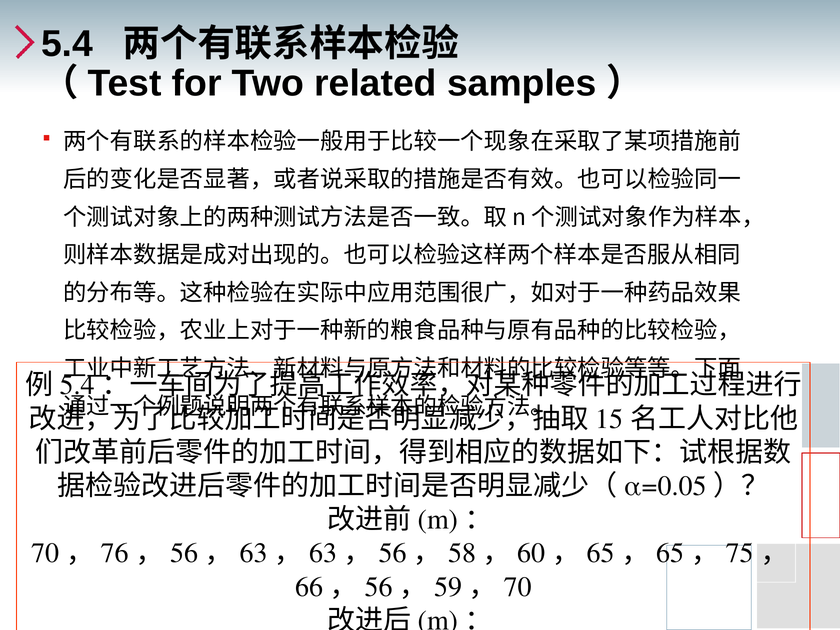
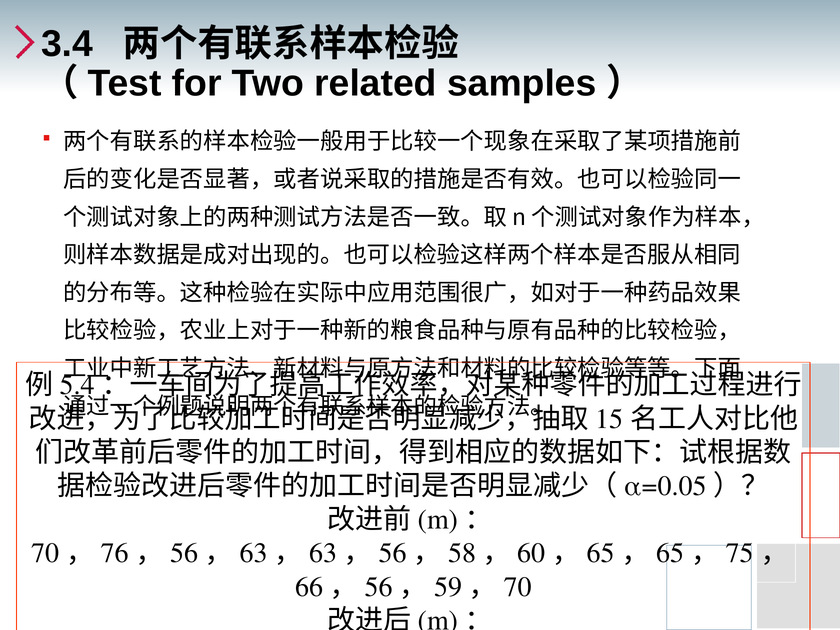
5.4: 5.4 -> 3.4
